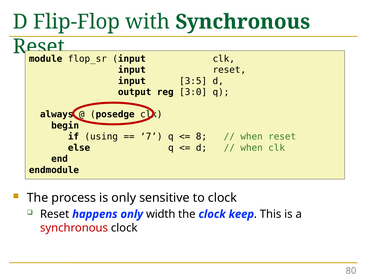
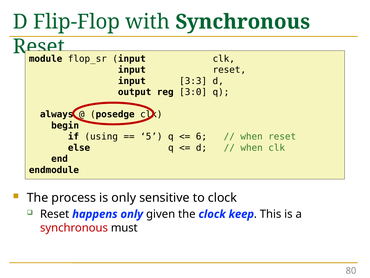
3:5: 3:5 -> 3:3
7: 7 -> 5
8: 8 -> 6
width: width -> given
synchronous clock: clock -> must
